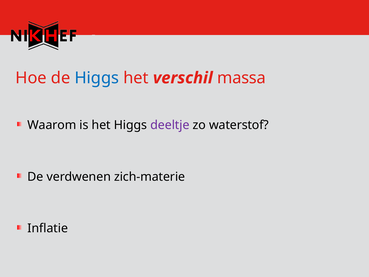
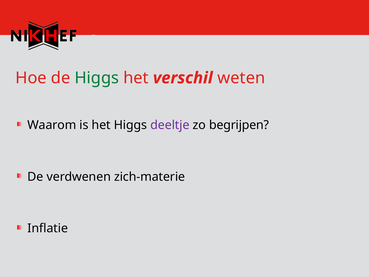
Higgs at (97, 78) colour: blue -> green
massa: massa -> weten
waterstof: waterstof -> begrijpen
